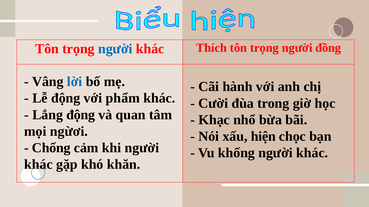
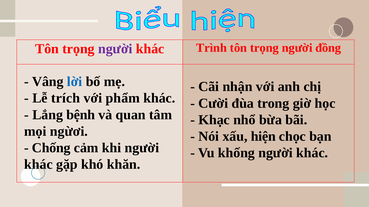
người at (115, 49) colour: blue -> purple
Thích: Thích -> Trình
hành: hành -> nhận
Lễ động: động -> trích
Lắng động: động -> bệnh
